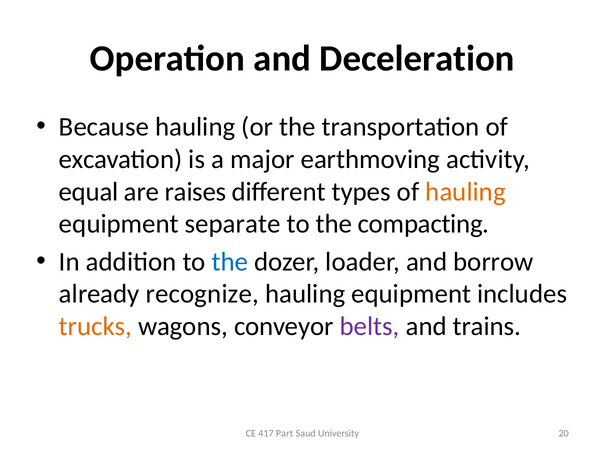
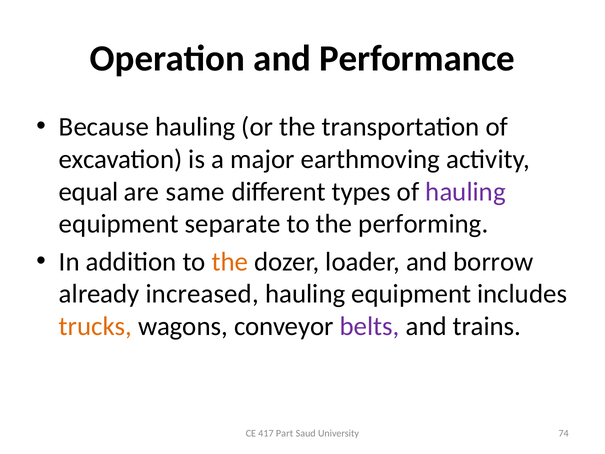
Deceleration: Deceleration -> Performance
raises: raises -> same
hauling at (466, 192) colour: orange -> purple
compacting: compacting -> performing
the at (230, 262) colour: blue -> orange
recognize: recognize -> increased
20: 20 -> 74
